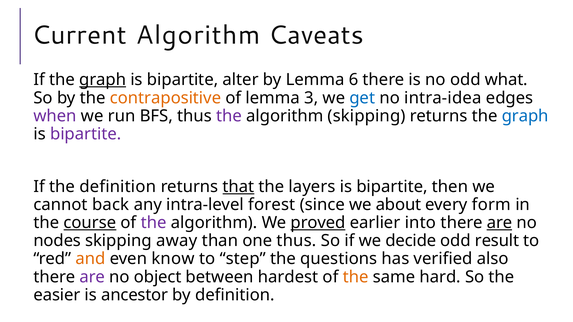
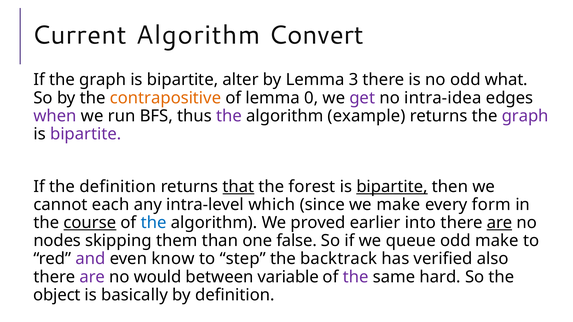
Caveats: Caveats -> Convert
graph at (103, 80) underline: present -> none
6: 6 -> 3
3: 3 -> 0
get colour: blue -> purple
algorithm skipping: skipping -> example
graph at (525, 116) colour: blue -> purple
layers: layers -> forest
bipartite at (392, 187) underline: none -> present
back: back -> each
forest: forest -> which
we about: about -> make
the at (154, 223) colour: purple -> blue
proved underline: present -> none
away: away -> them
one thus: thus -> false
decide: decide -> queue
odd result: result -> make
and colour: orange -> purple
questions: questions -> backtrack
object: object -> would
hardest: hardest -> variable
the at (356, 277) colour: orange -> purple
easier: easier -> object
ancestor: ancestor -> basically
